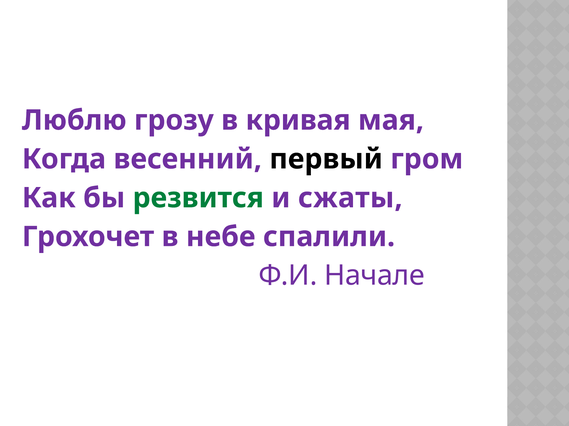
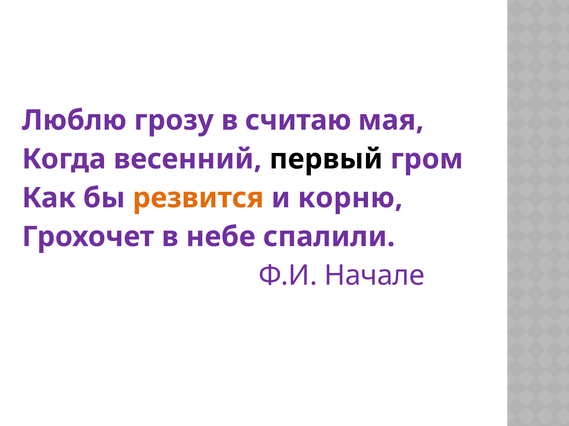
кривая: кривая -> считаю
резвится colour: green -> orange
сжаты: сжаты -> корню
